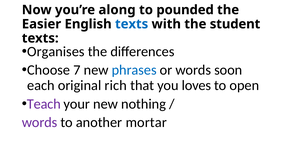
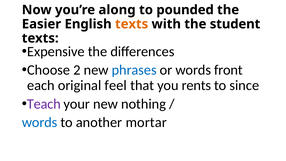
texts at (132, 24) colour: blue -> orange
Organises: Organises -> Expensive
7: 7 -> 2
soon: soon -> front
rich: rich -> feel
loves: loves -> rents
open: open -> since
words at (40, 122) colour: purple -> blue
